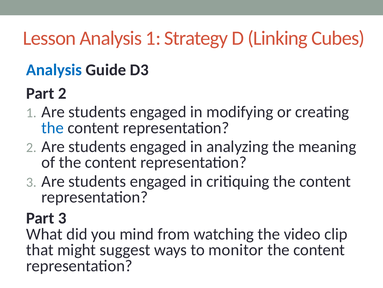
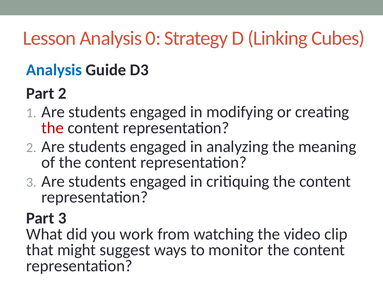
Analysis 1: 1 -> 0
the at (53, 127) colour: blue -> red
mind: mind -> work
